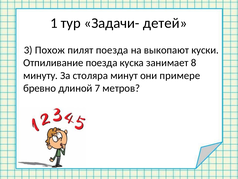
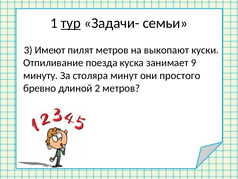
тур underline: none -> present
детей: детей -> семьи
Похож: Похож -> Имеют
пилят поезда: поезда -> метров
8: 8 -> 9
примере: примере -> простого
7: 7 -> 2
